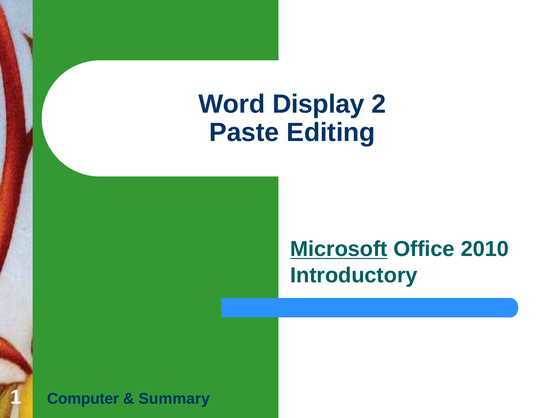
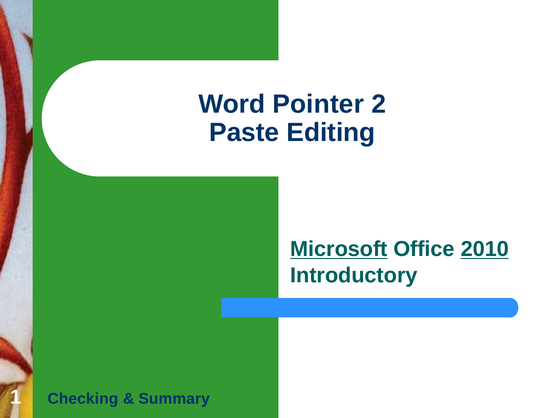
Display: Display -> Pointer
2010 underline: none -> present
Computer: Computer -> Checking
